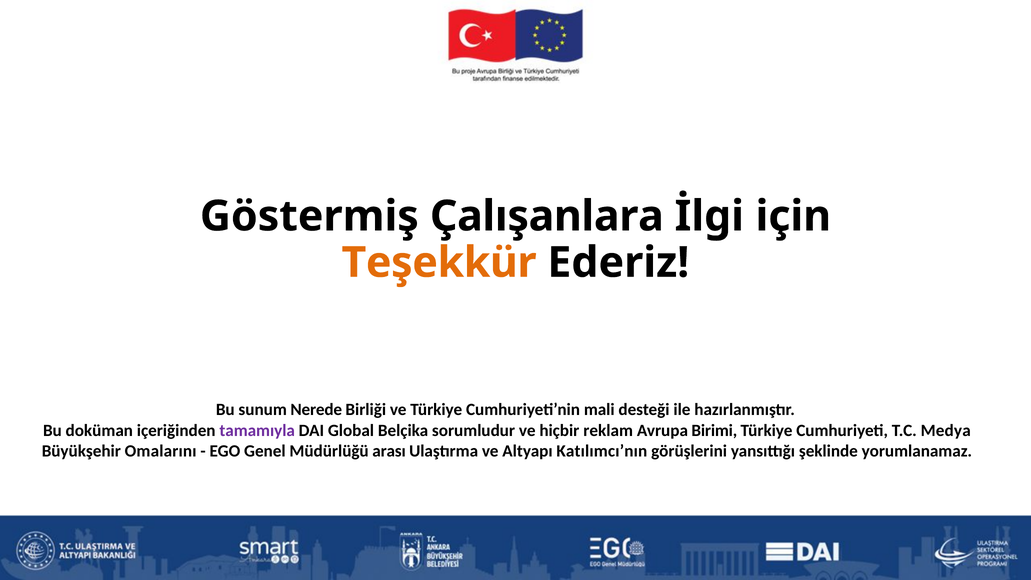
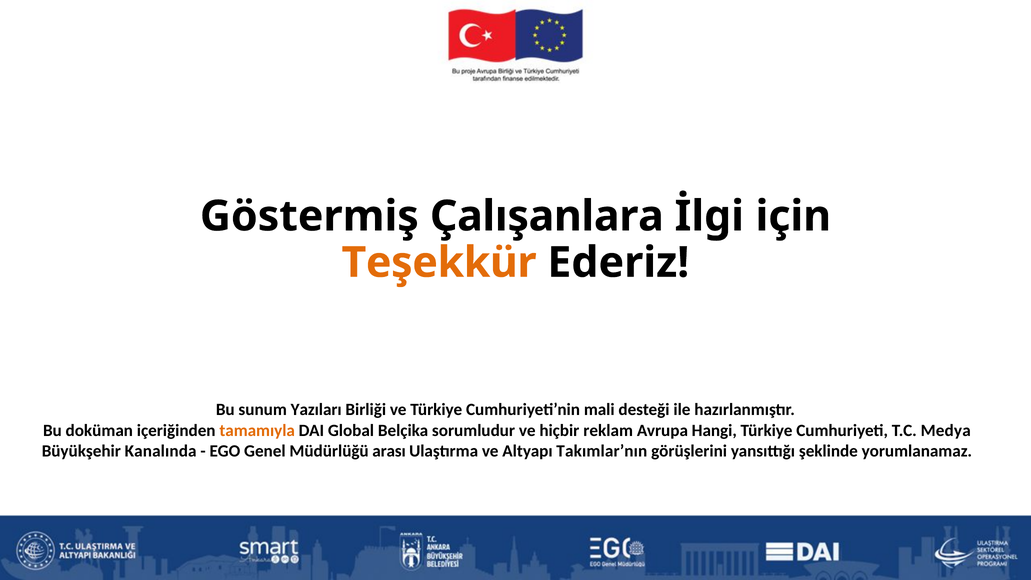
Nerede: Nerede -> Yazıları
tamamıyla colour: purple -> orange
Birimi: Birimi -> Hangi
Omalarını: Omalarını -> Kanalında
Katılımcı’nın: Katılımcı’nın -> Takımlar’nın
